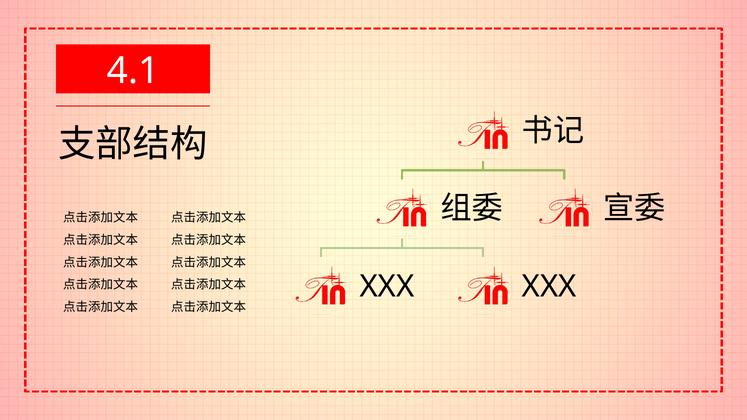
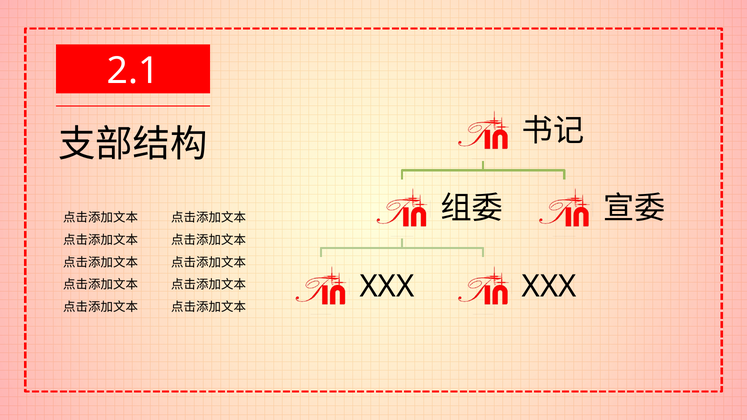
4.1: 4.1 -> 2.1
